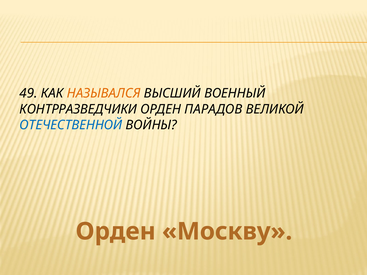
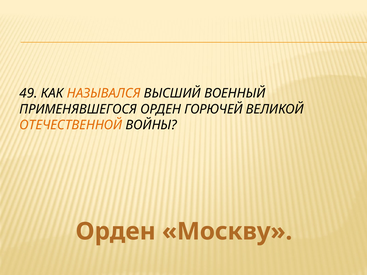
КОНТРРАЗВЕДЧИКИ: КОНТРРАЗВЕДЧИКИ -> ПРИМЕНЯВШЕГОСЯ
ПАРАДОВ: ПАРАДОВ -> ГОРЮЧЕЙ
ОТЕЧЕСТВЕННОЙ colour: blue -> orange
